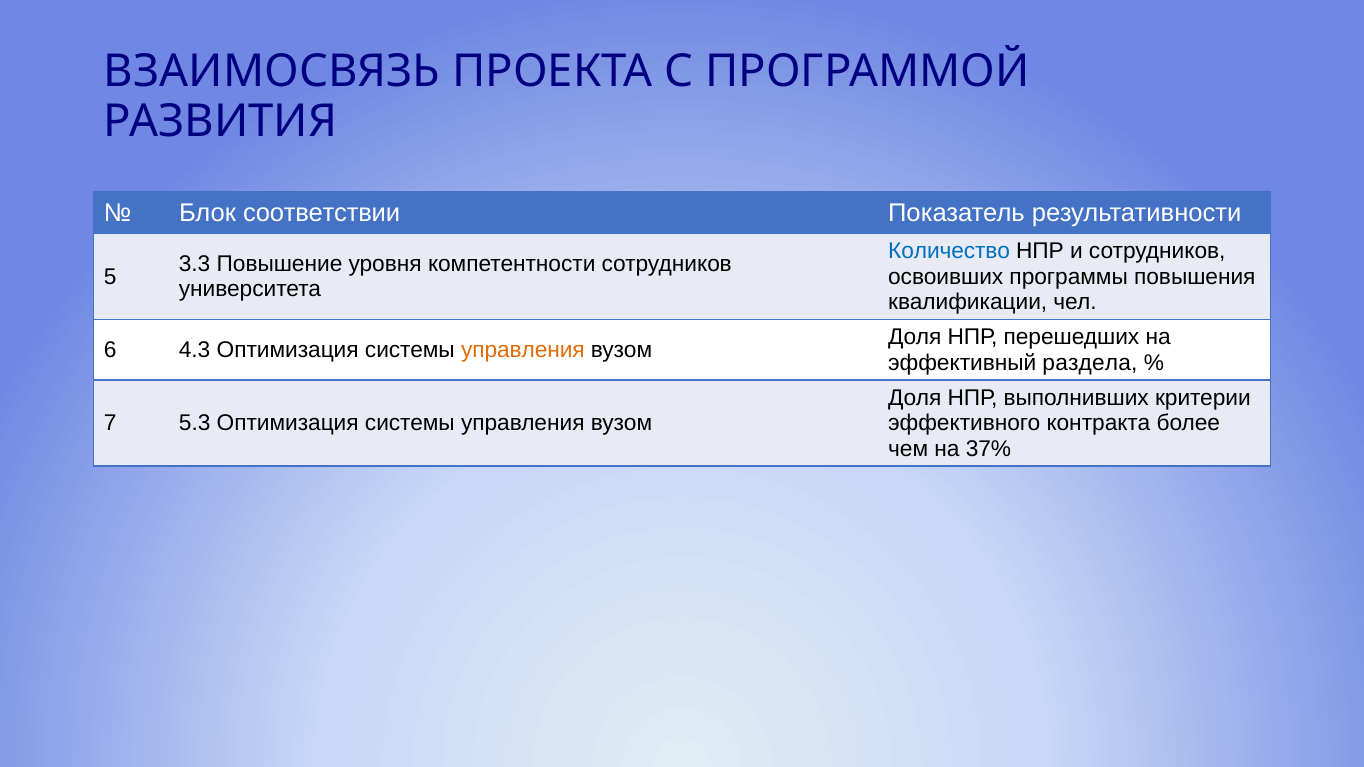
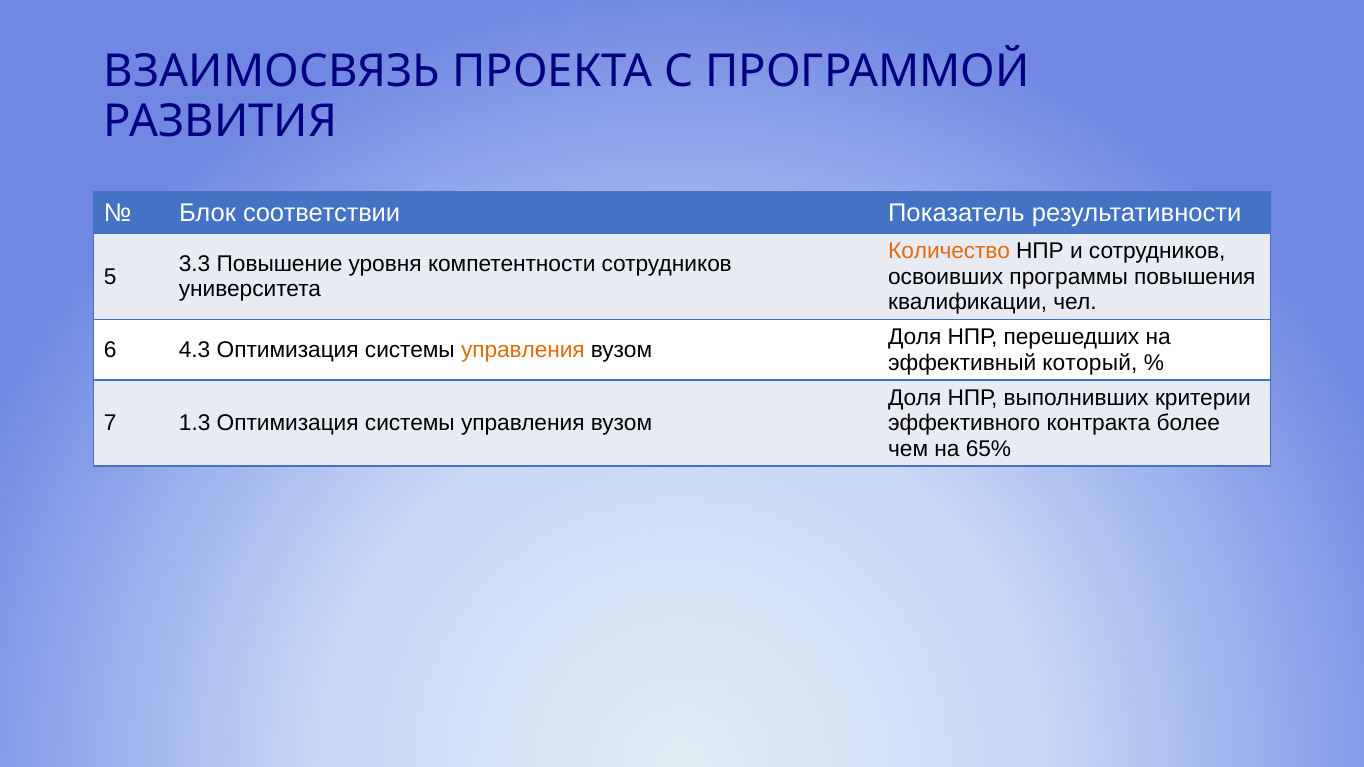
Количество colour: blue -> orange
раздела: раздела -> который
5.3: 5.3 -> 1.3
37%: 37% -> 65%
